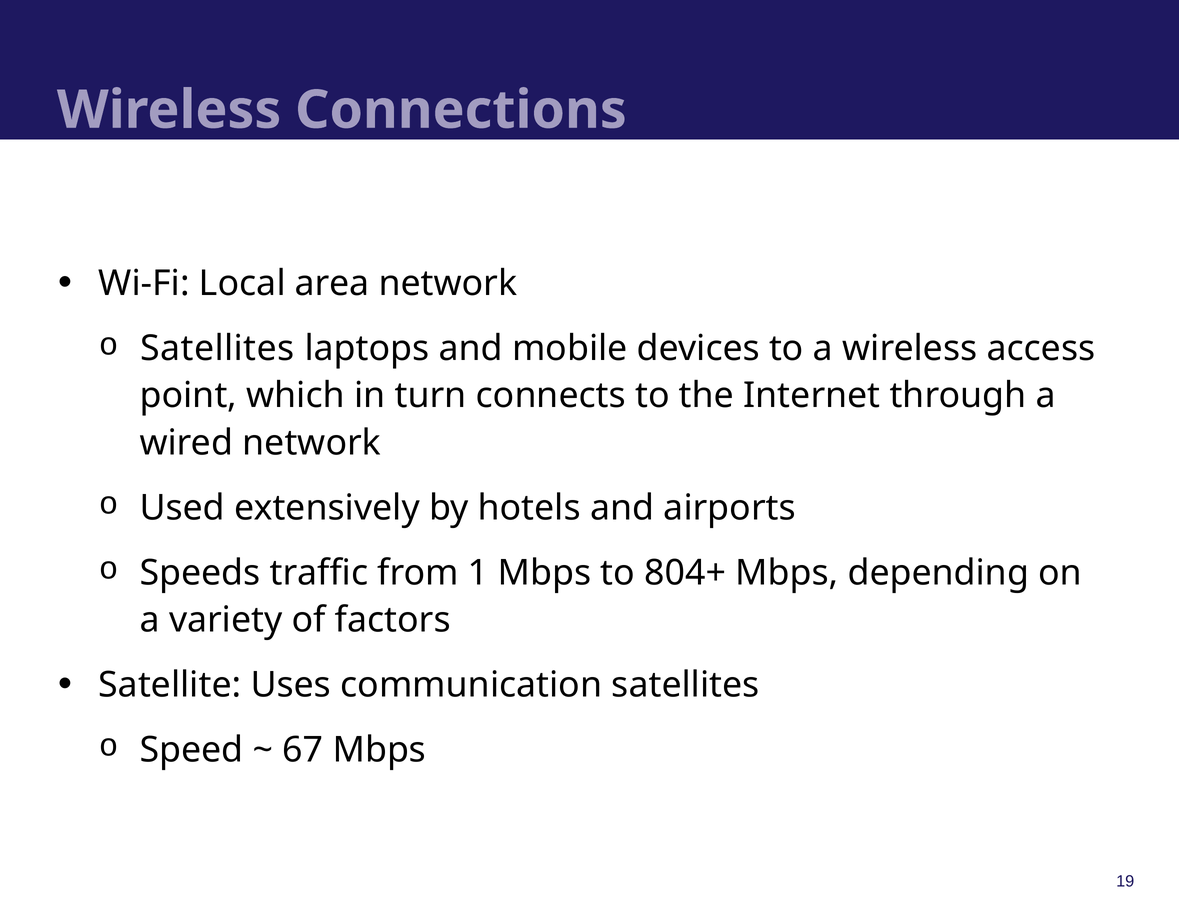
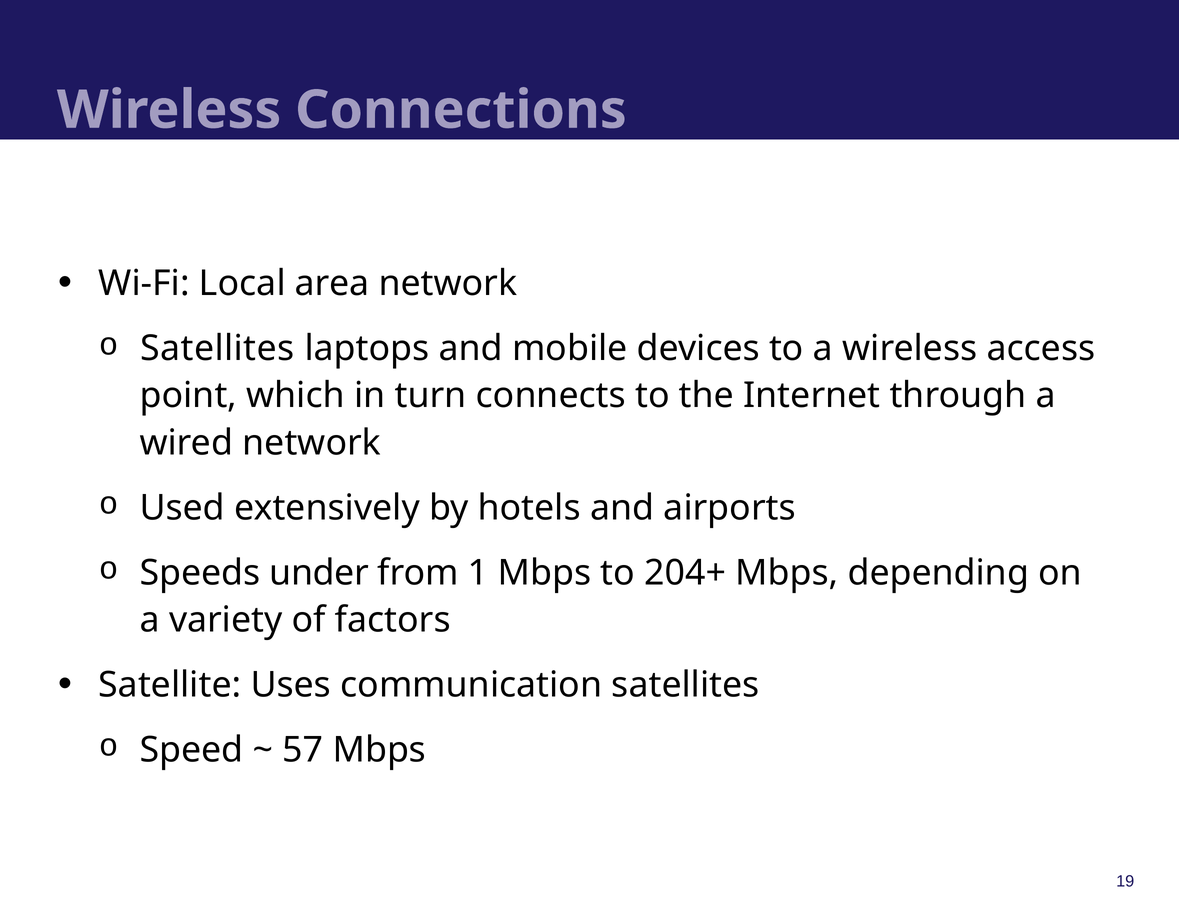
traffic: traffic -> under
804+: 804+ -> 204+
67: 67 -> 57
